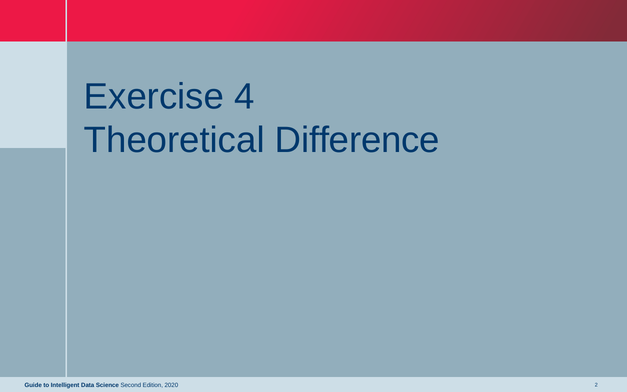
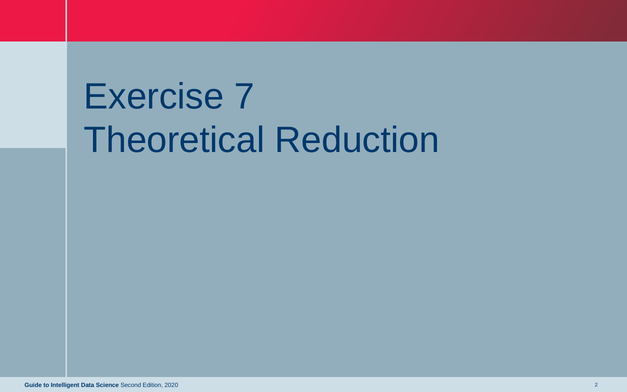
4: 4 -> 7
Difference: Difference -> Reduction
